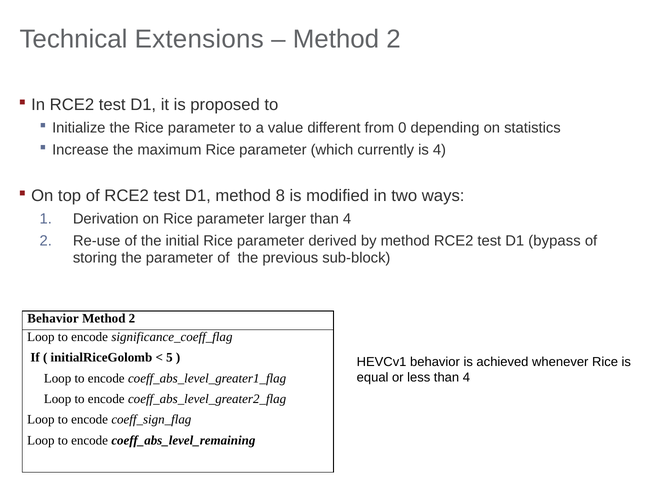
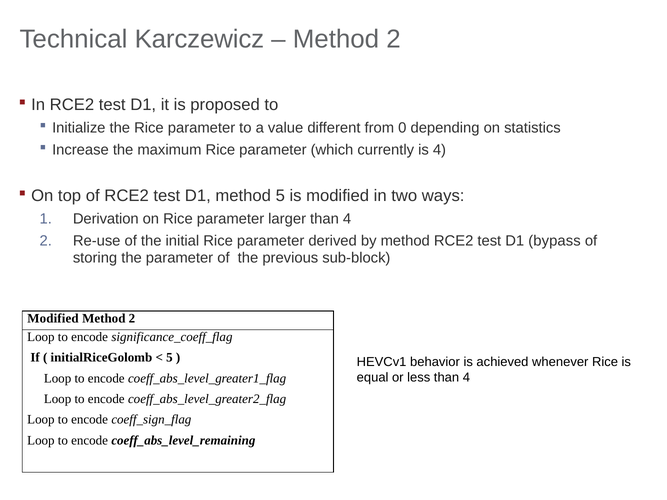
Extensions: Extensions -> Karczewicz
method 8: 8 -> 5
Behavior at (53, 319): Behavior -> Modified
